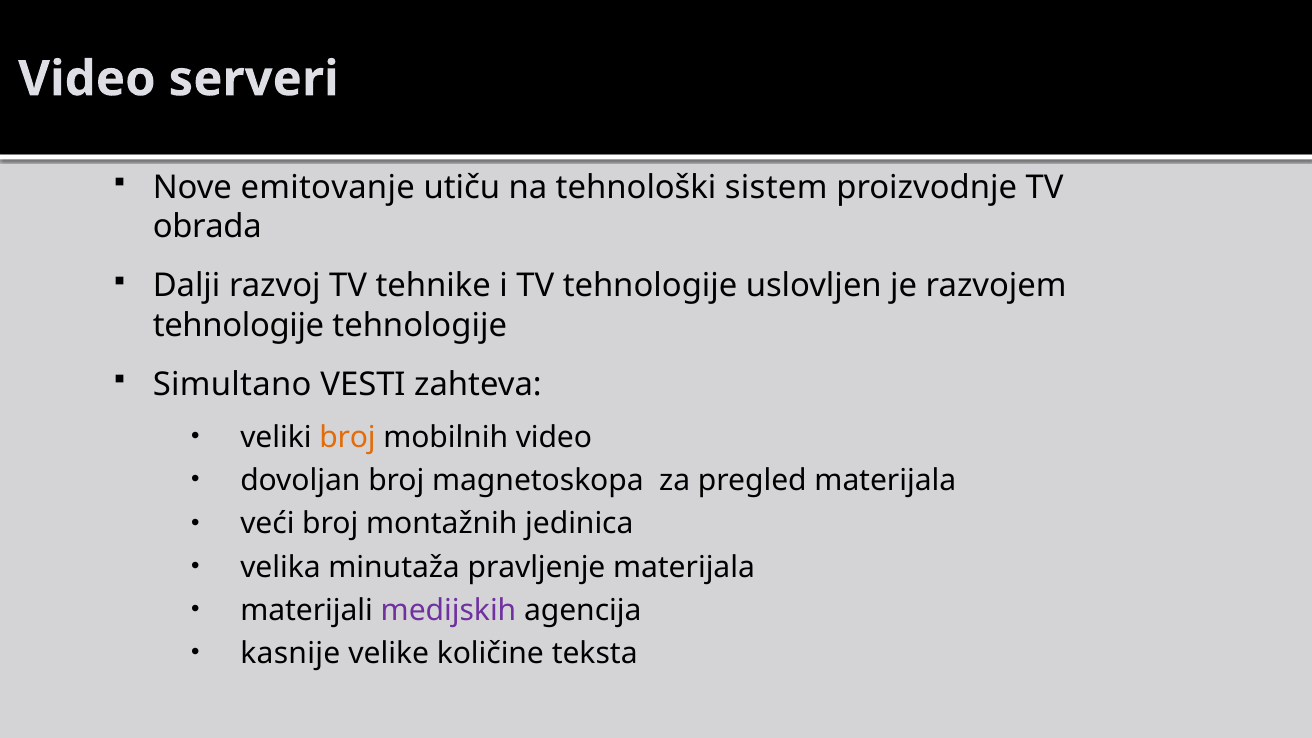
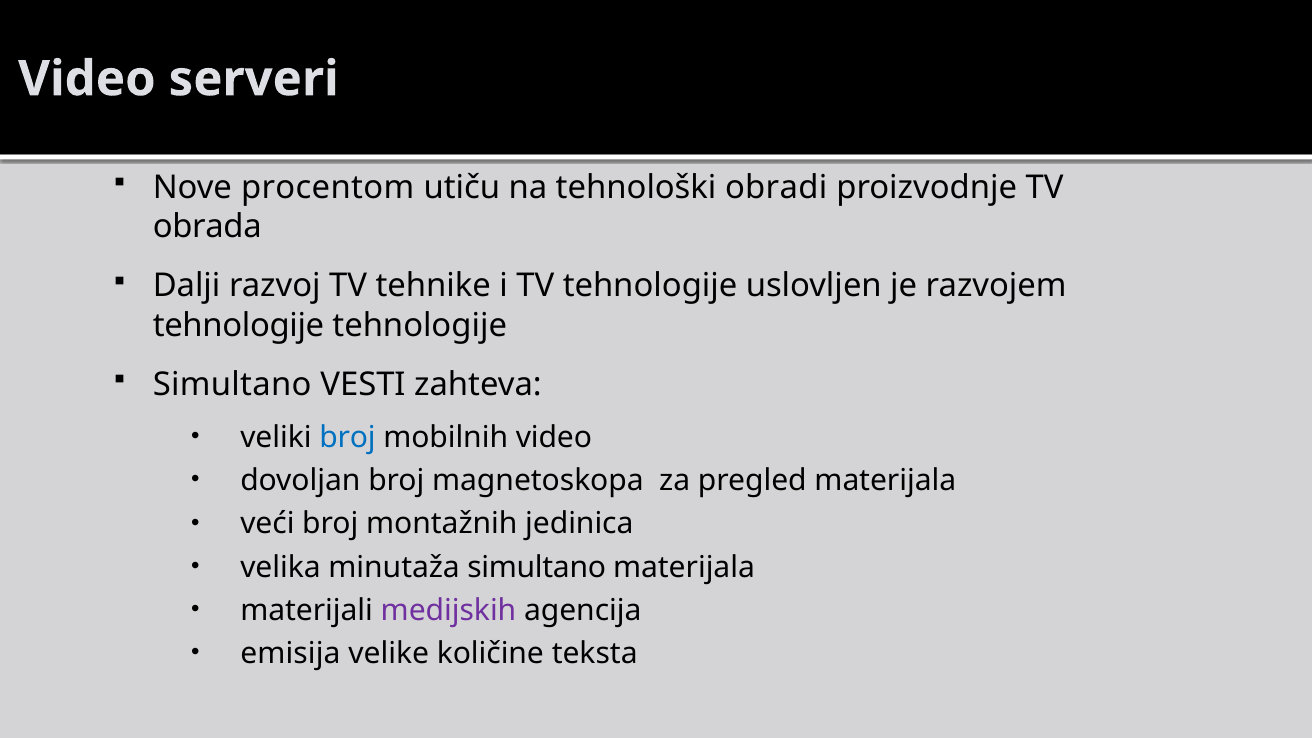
emitovanje: emitovanje -> procentom
sistem: sistem -> obradi
broj at (348, 437) colour: orange -> blue
minutaža pravljenje: pravljenje -> simultano
kasnije: kasnije -> emisija
